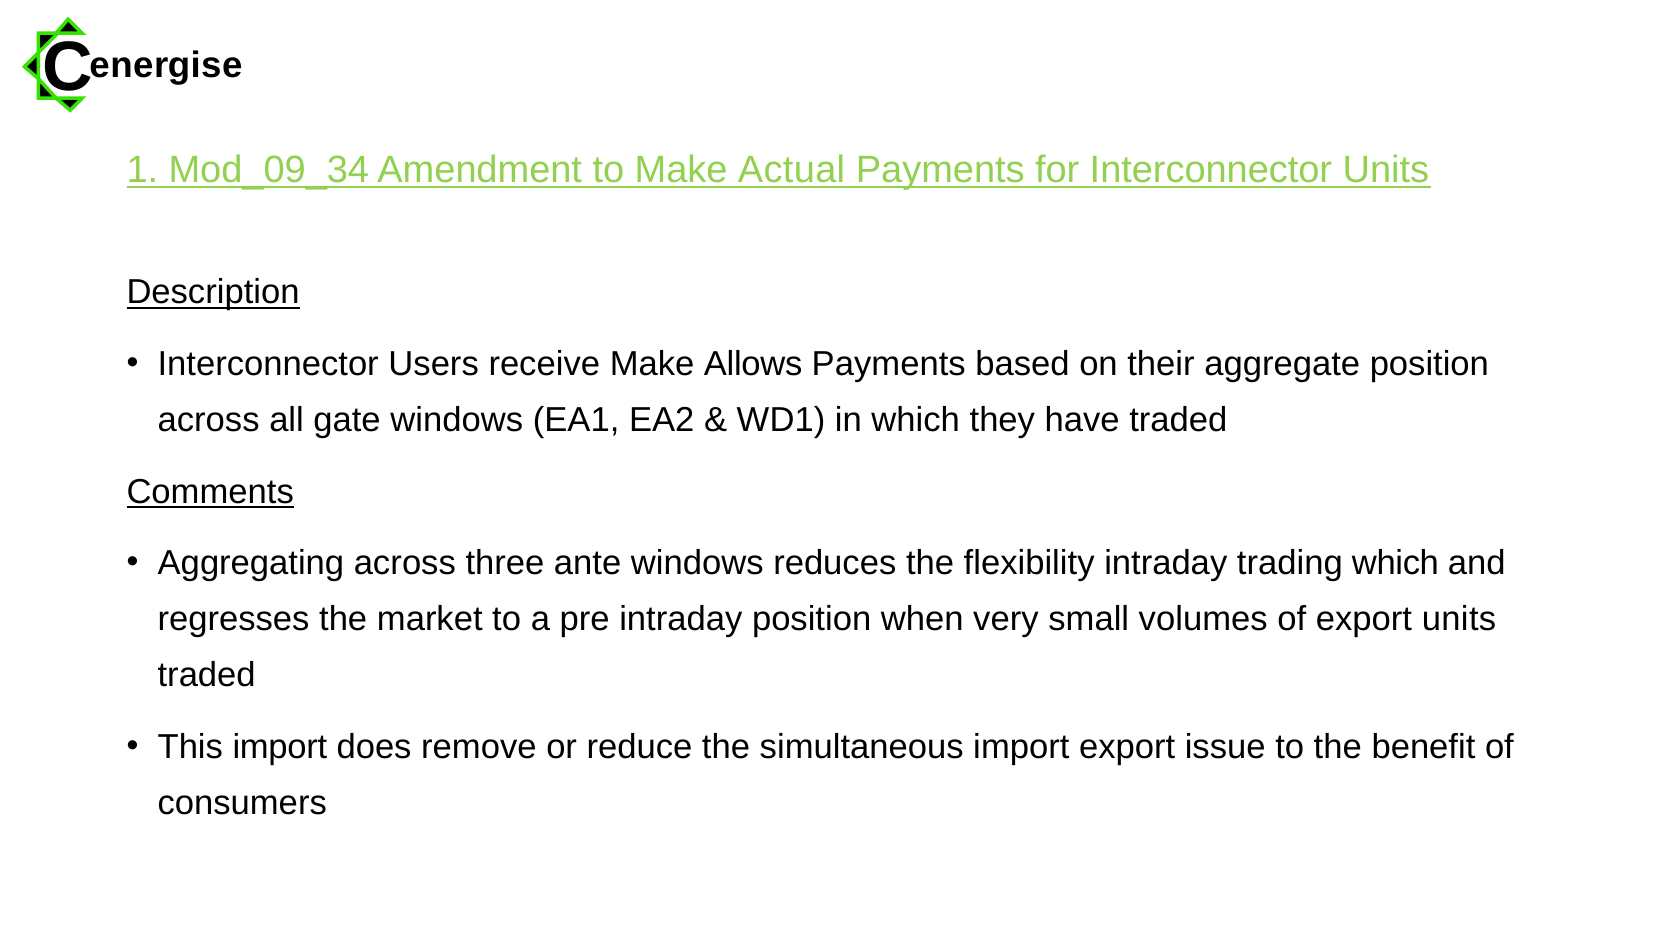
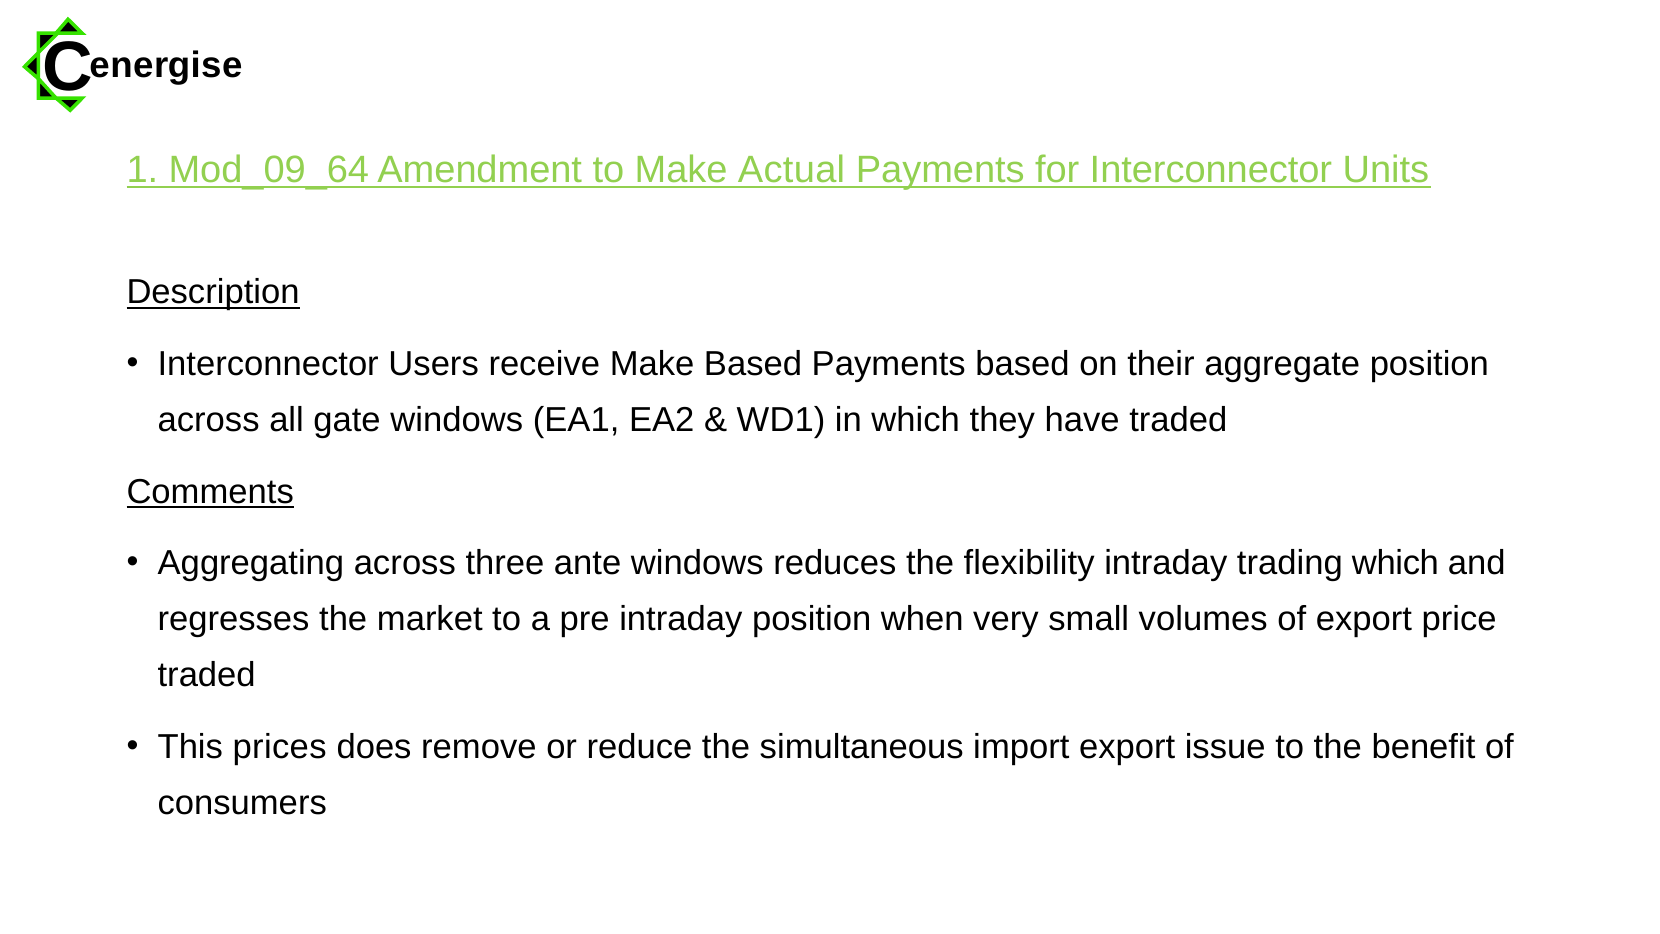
Mod_09_34: Mod_09_34 -> Mod_09_64
Make Allows: Allows -> Based
export units: units -> price
This import: import -> prices
